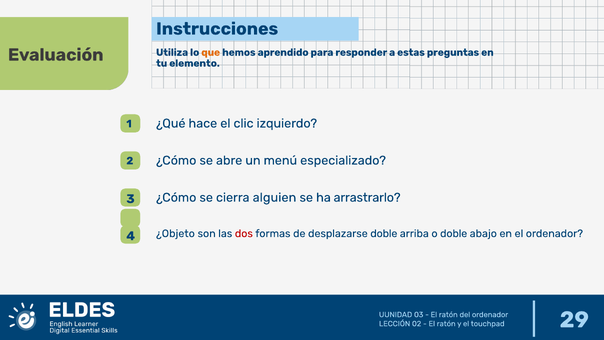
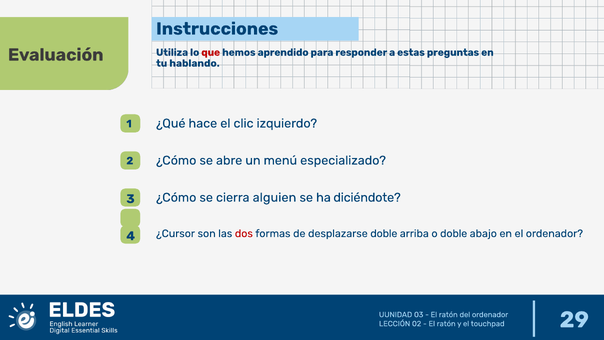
que colour: orange -> red
elemento: elemento -> hablando
arrastrarlo: arrastrarlo -> diciéndote
¿Objeto: ¿Objeto -> ¿Cursor
